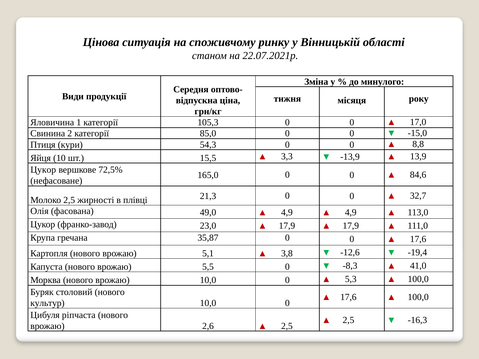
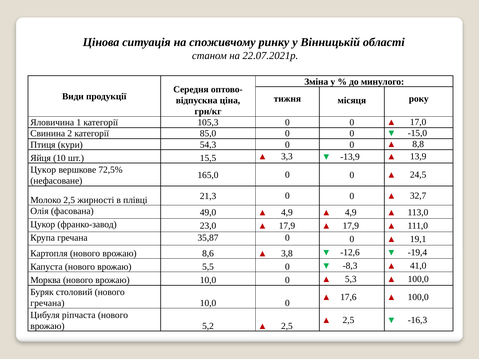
84,6: 84,6 -> 24,5
17,6 at (418, 239): 17,6 -> 19,1
5,1: 5,1 -> 8,6
культур at (47, 303): культур -> гречана
2,6: 2,6 -> 5,2
